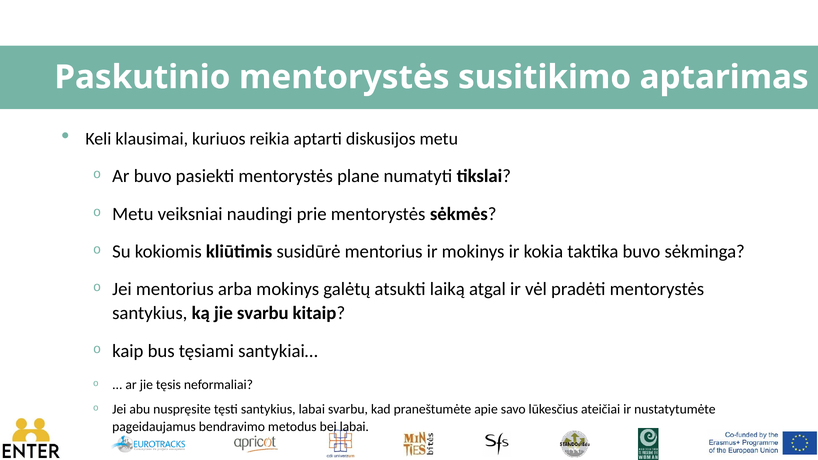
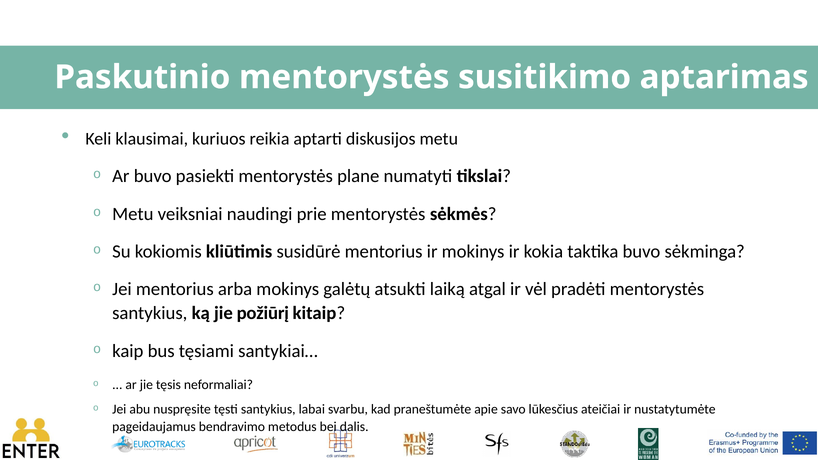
jie svarbu: svarbu -> požiūrį
bei labai: labai -> dalis
